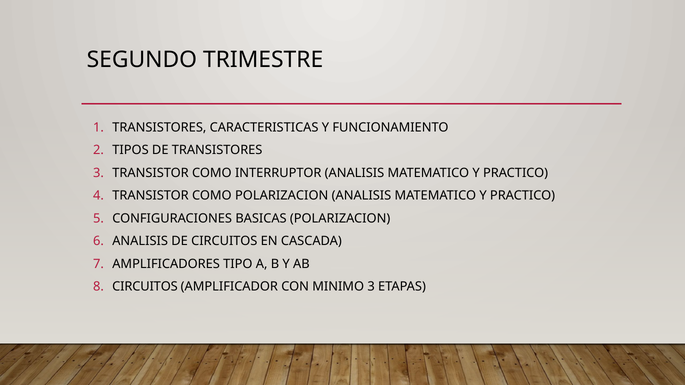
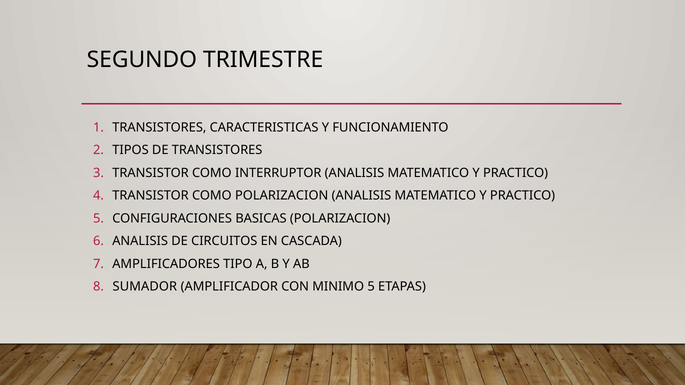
CIRCUITOS at (145, 287): CIRCUITOS -> SUMADOR
MINIMO 3: 3 -> 5
